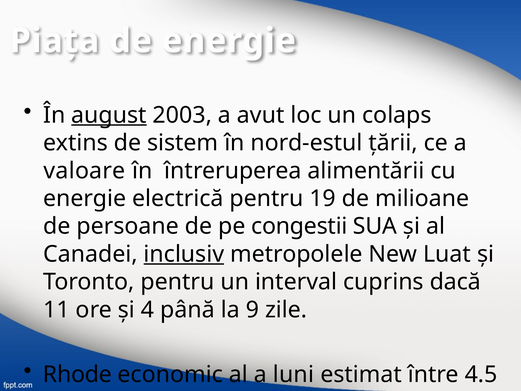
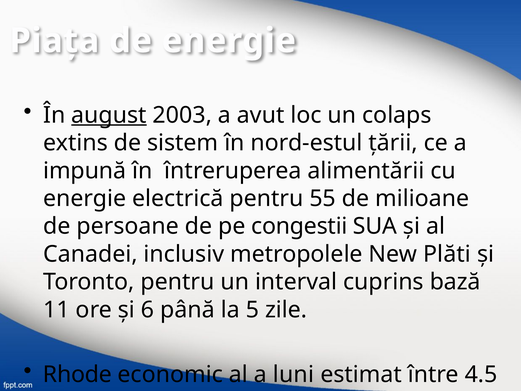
valoare: valoare -> impună
19: 19 -> 55
inclusiv underline: present -> none
Luat: Luat -> Plăti
dacă: dacă -> bază
4: 4 -> 6
9: 9 -> 5
